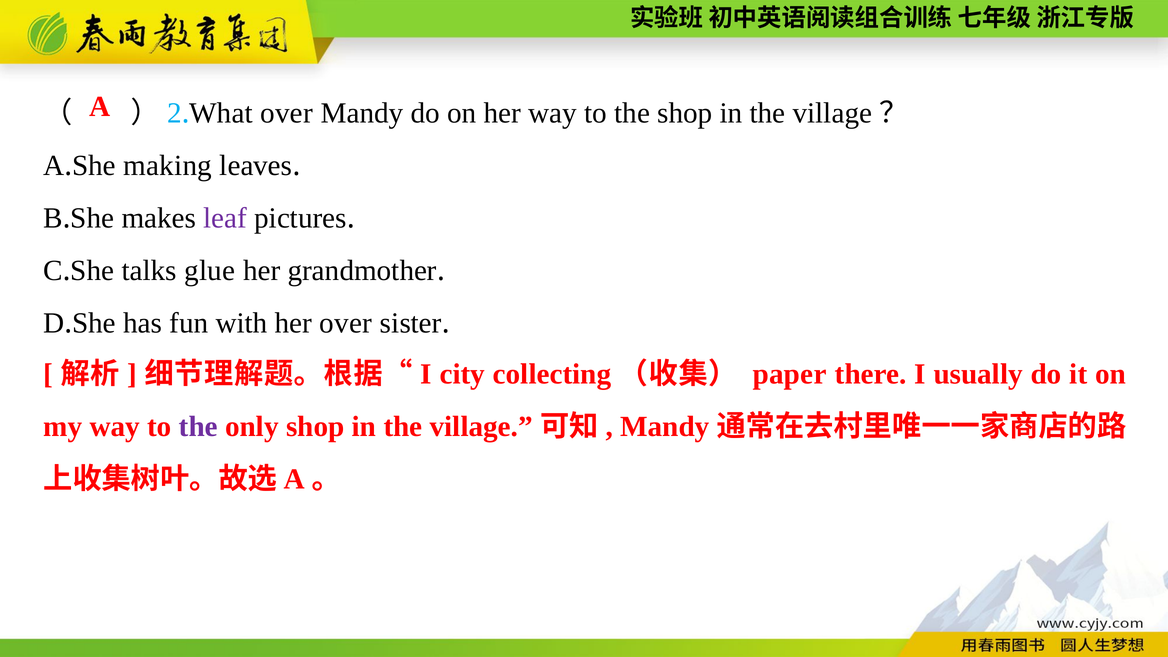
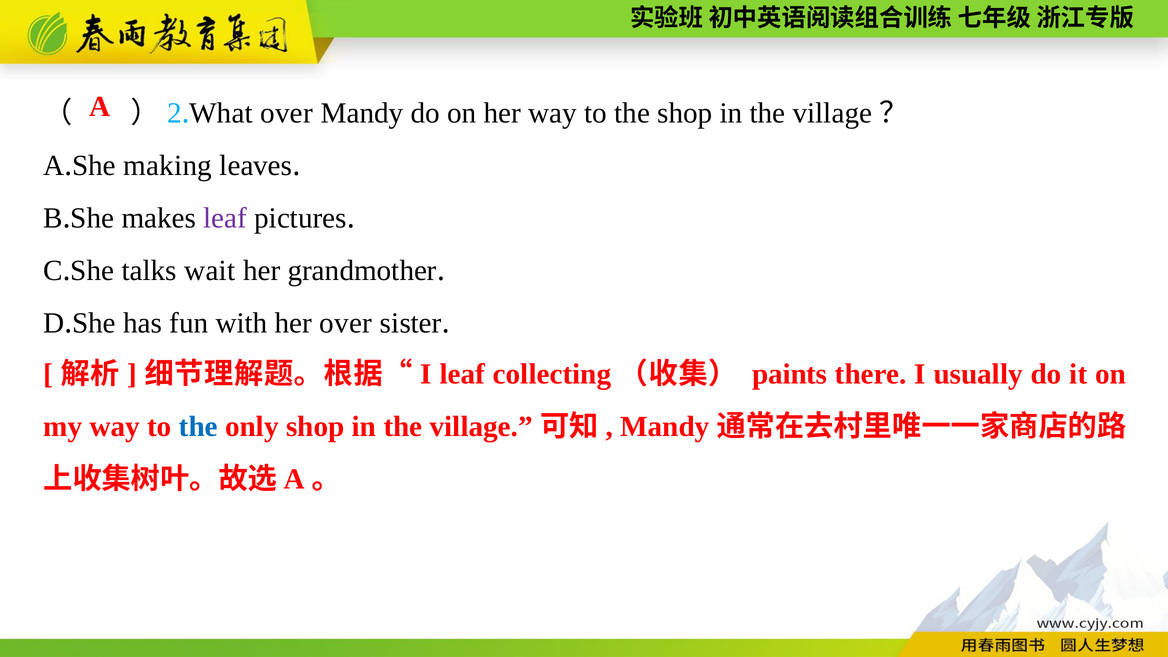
glue: glue -> wait
I city: city -> leaf
paper: paper -> paints
the at (198, 427) colour: purple -> blue
